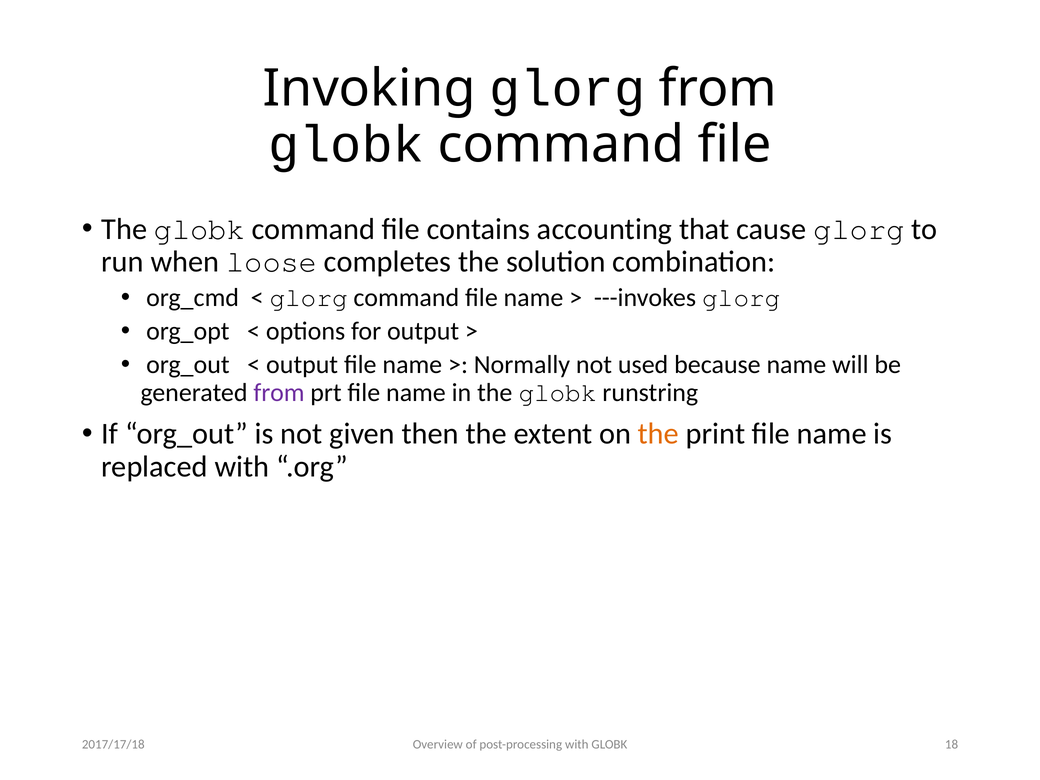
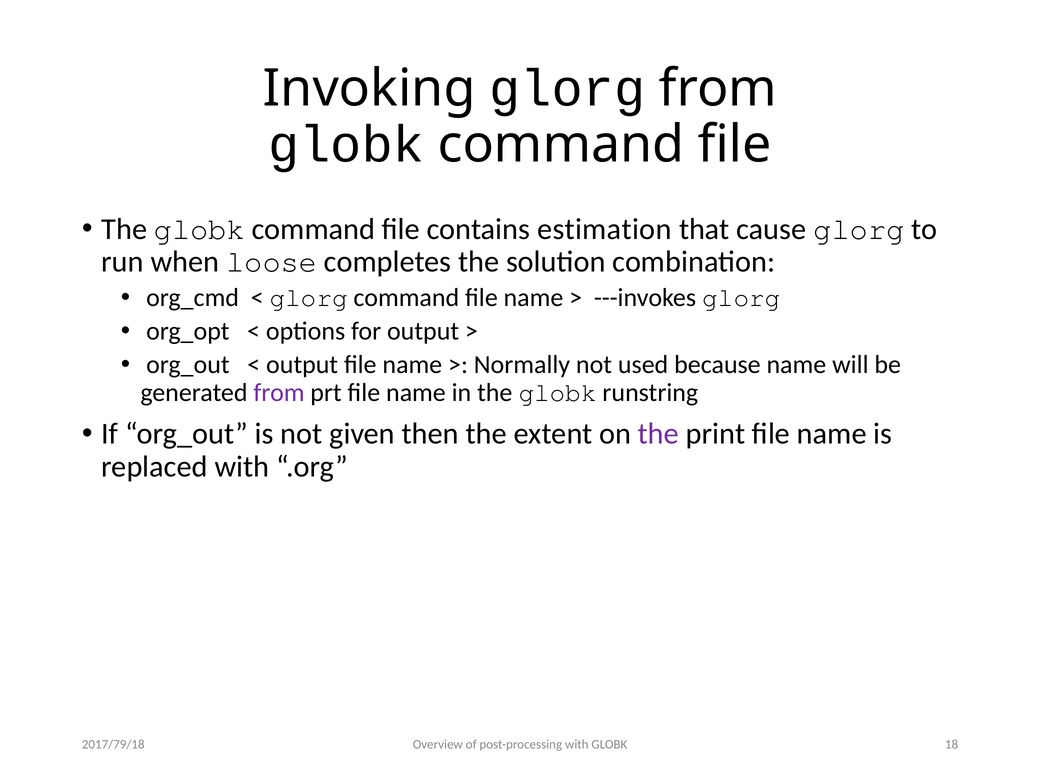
accounting: accounting -> estimation
the at (658, 434) colour: orange -> purple
2017/17/18: 2017/17/18 -> 2017/79/18
